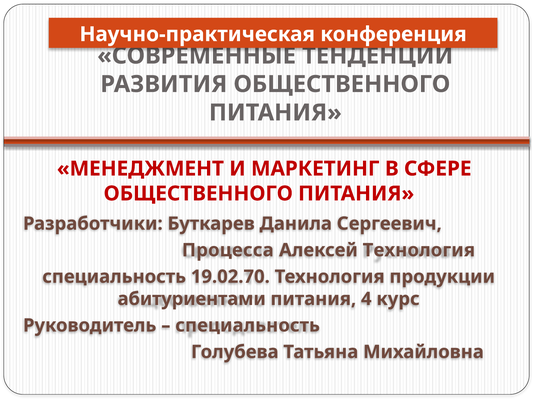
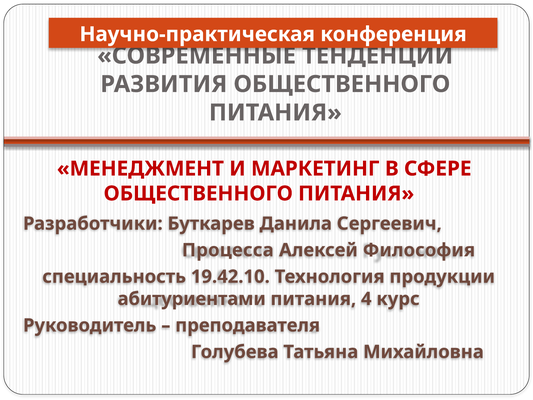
Алексей Технология: Технология -> Философия
19.02.70: 19.02.70 -> 19.42.10
специальность at (248, 325): специальность -> преподавателя
